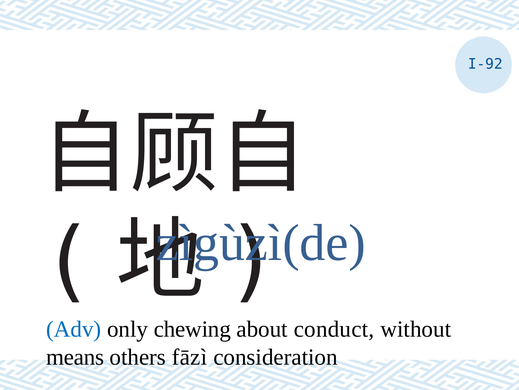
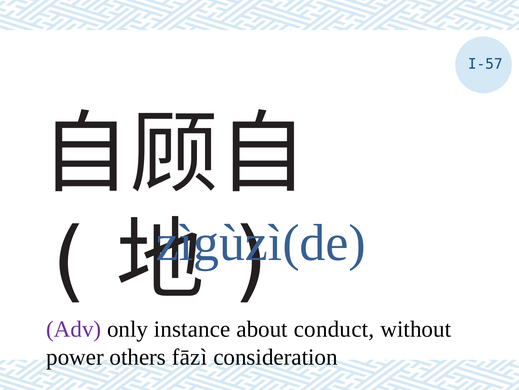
I-92: I-92 -> I-57
Adv colour: blue -> purple
chewing: chewing -> instance
means: means -> power
